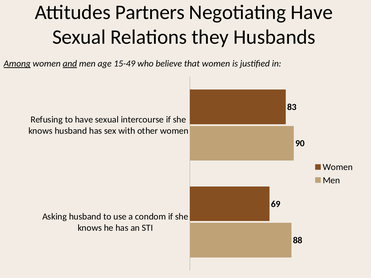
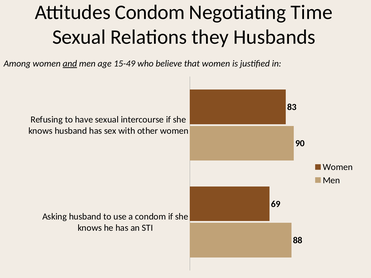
Attitudes Partners: Partners -> Condom
Negotiating Have: Have -> Time
Among underline: present -> none
